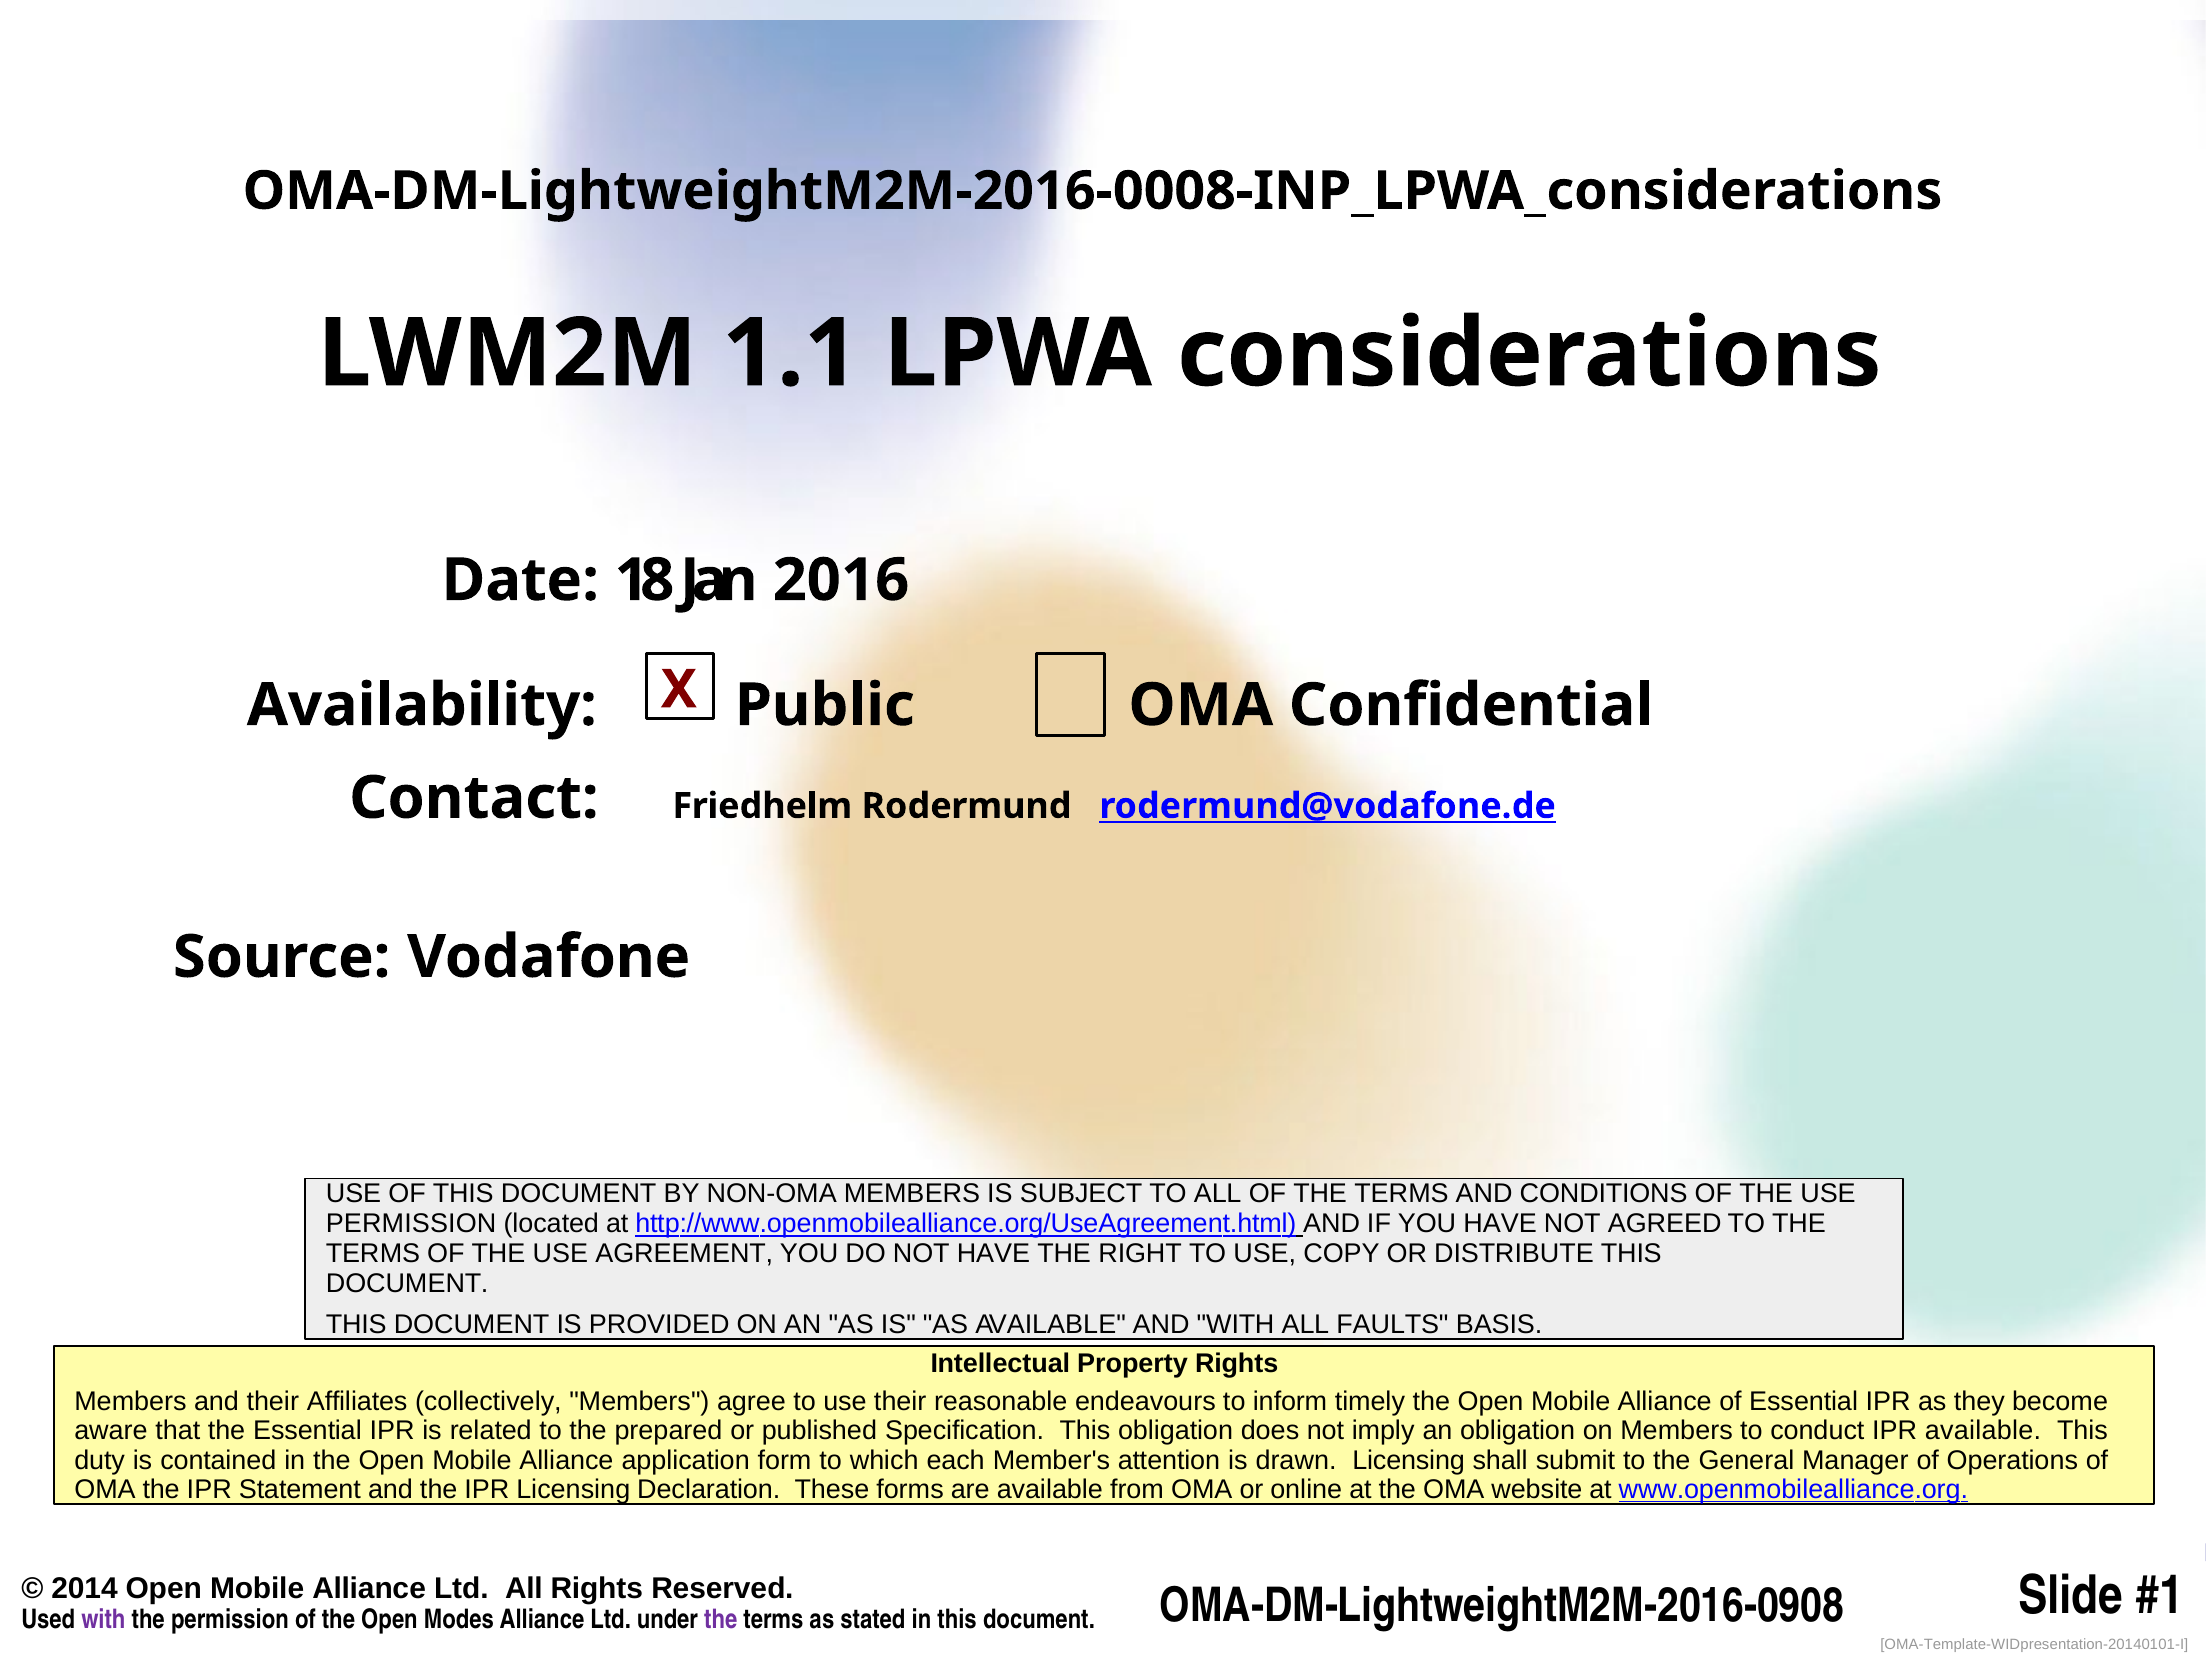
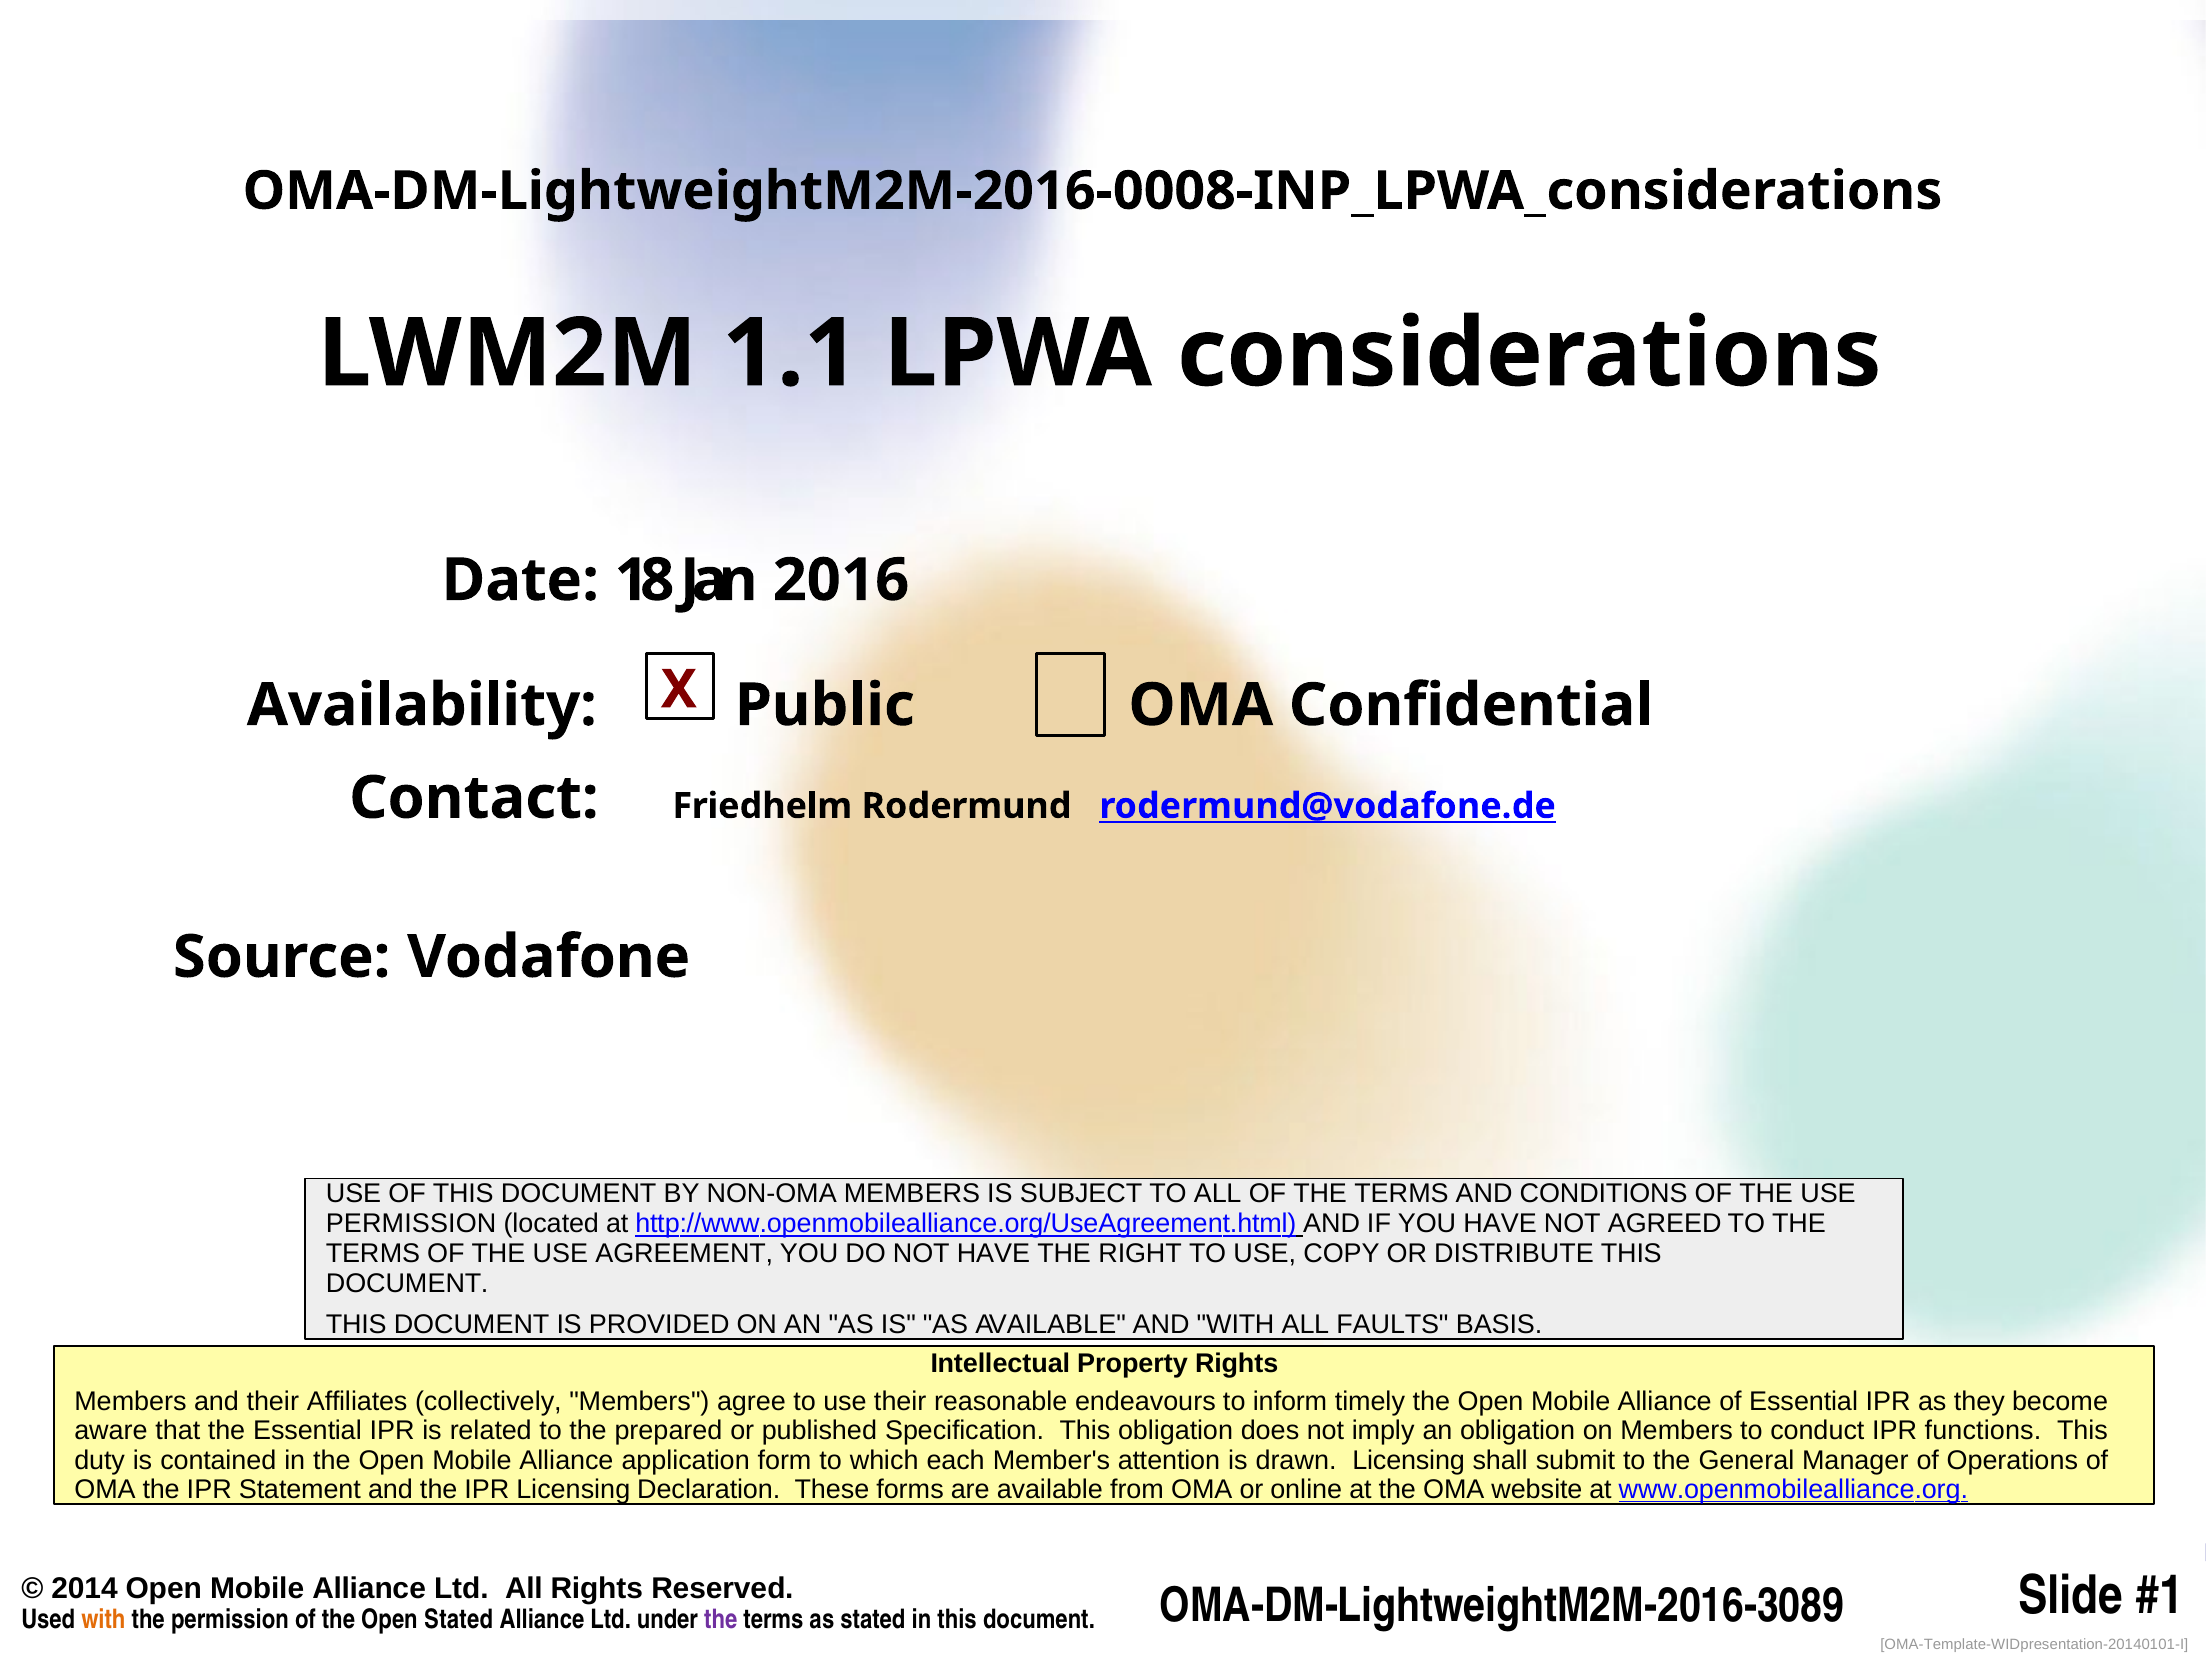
IPR available: available -> functions
with at (103, 1620) colour: purple -> orange
Open Modes: Modes -> Stated
OMA-DM-LightweightM2M-2016-0908: OMA-DM-LightweightM2M-2016-0908 -> OMA-DM-LightweightM2M-2016-3089
